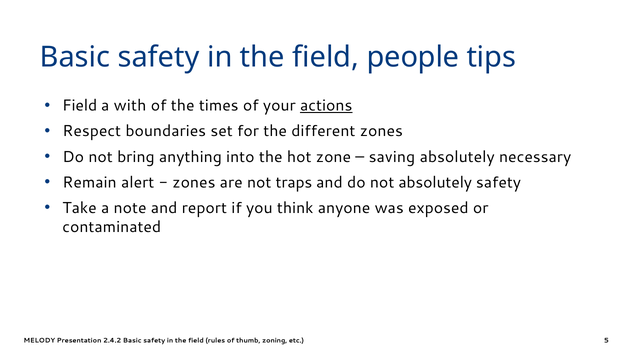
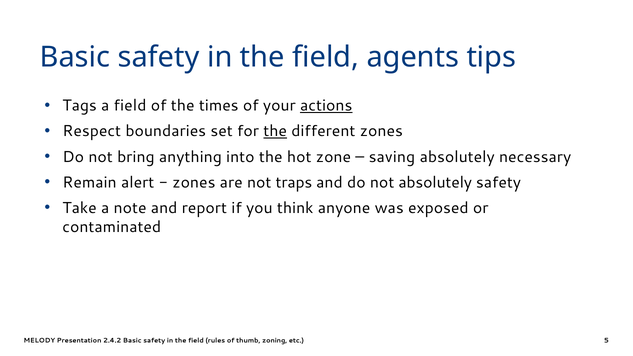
people: people -> agents
Field at (80, 106): Field -> Tags
a with: with -> field
the at (275, 131) underline: none -> present
